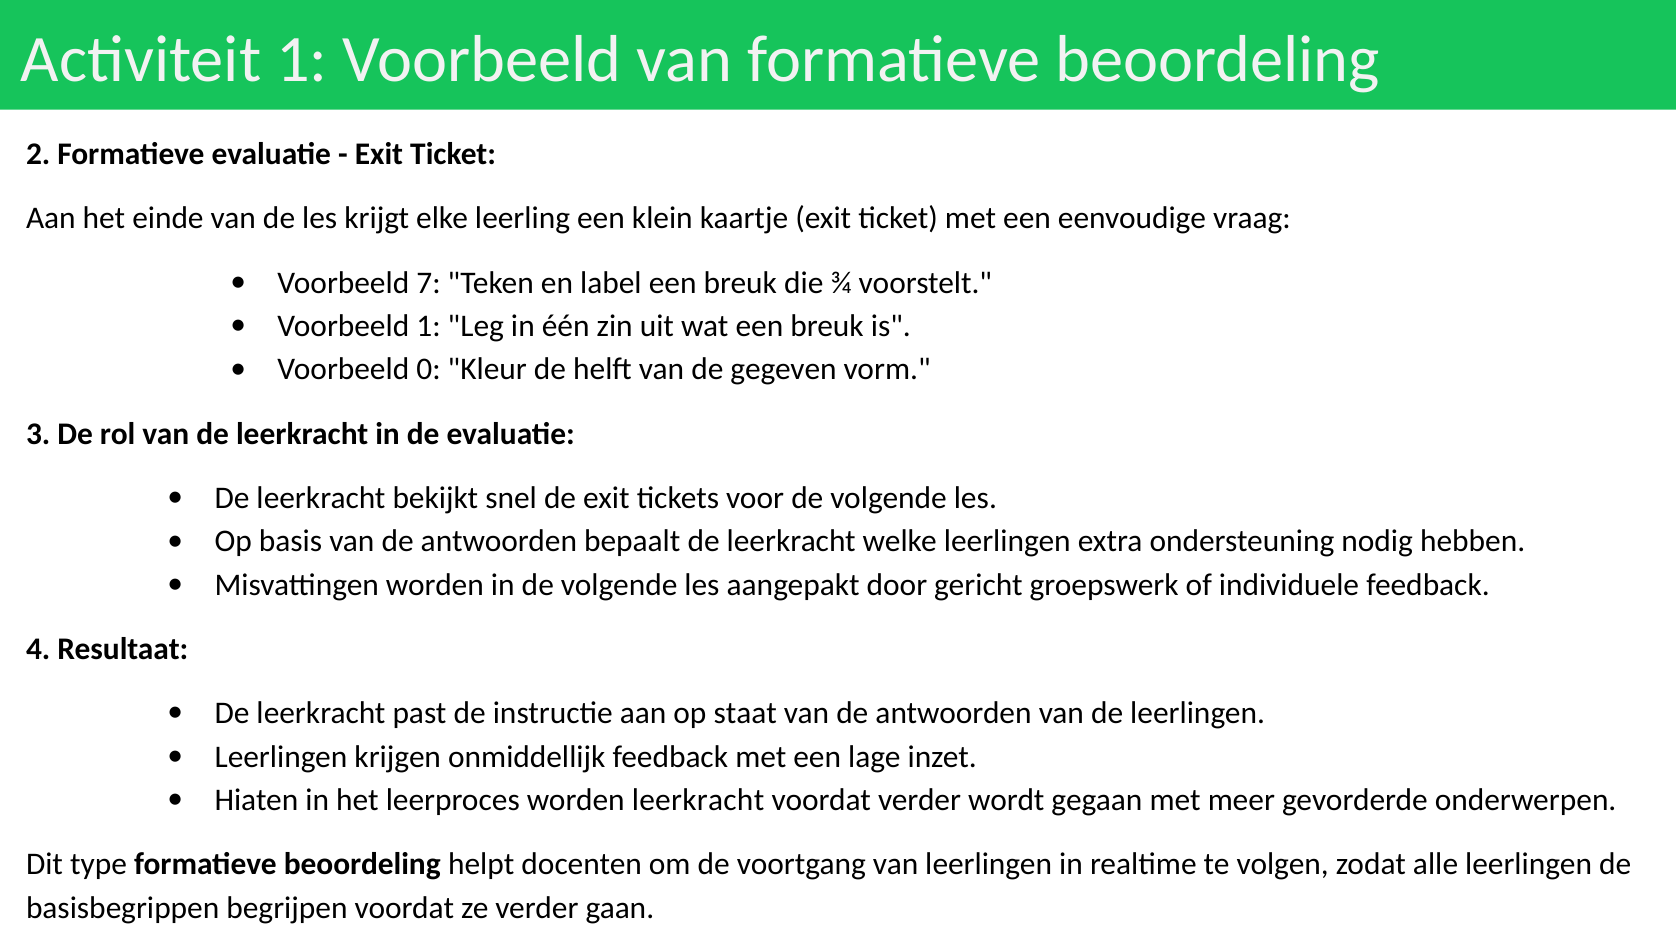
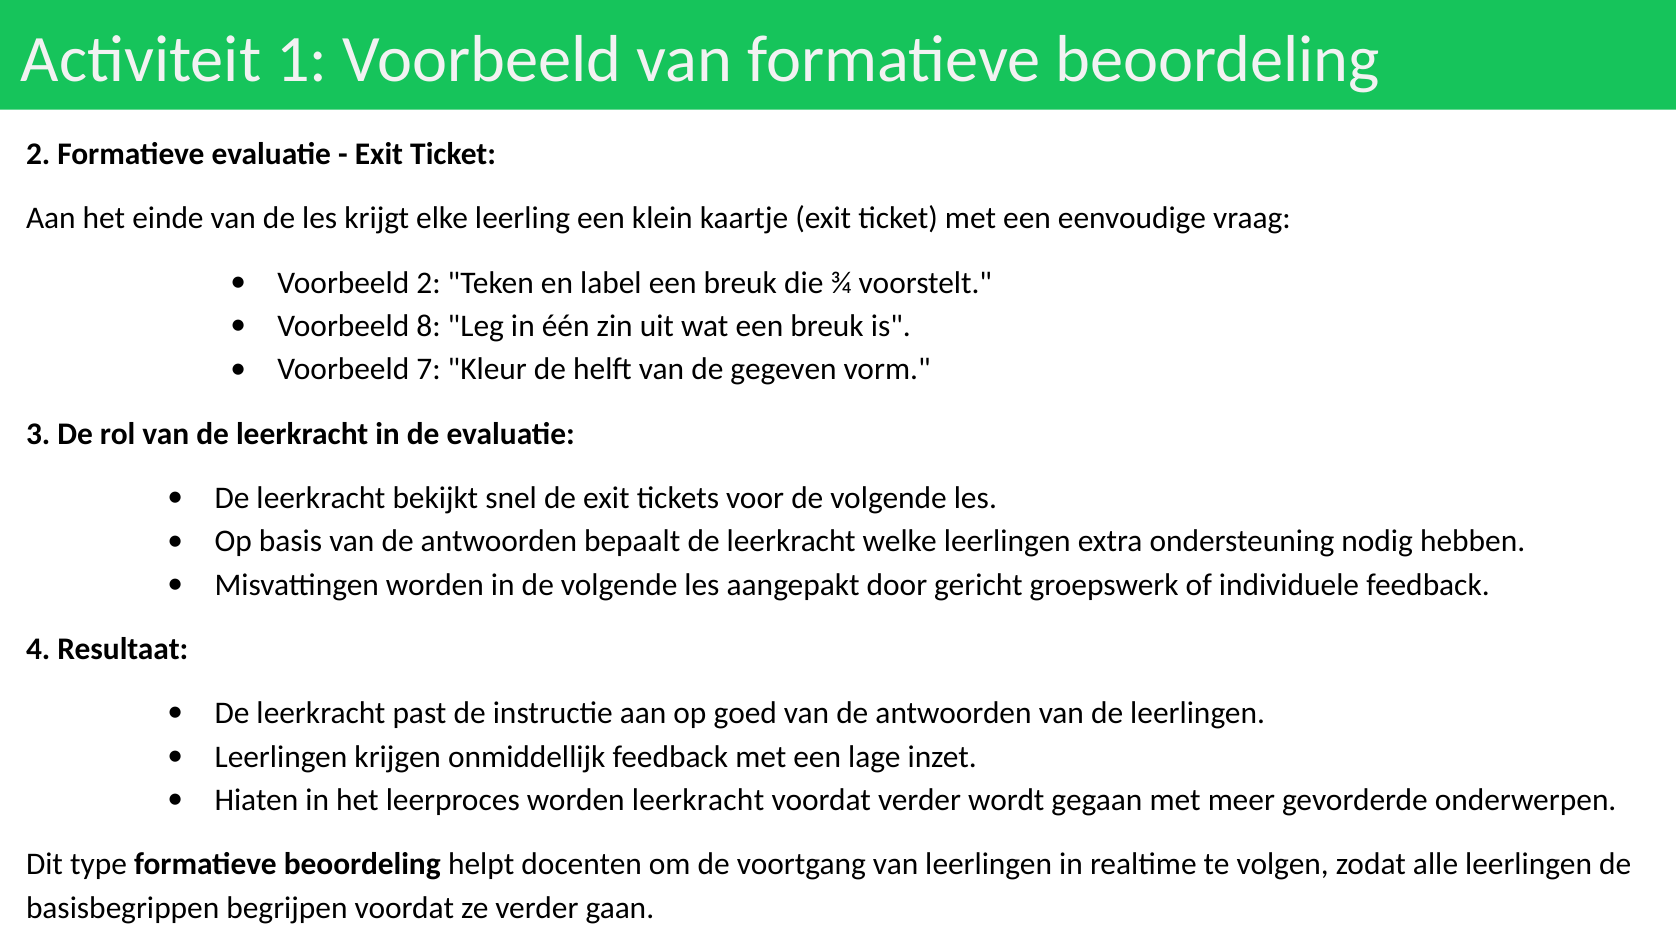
Voorbeeld 7: 7 -> 2
Voorbeeld 1: 1 -> 8
0: 0 -> 7
staat: staat -> goed
